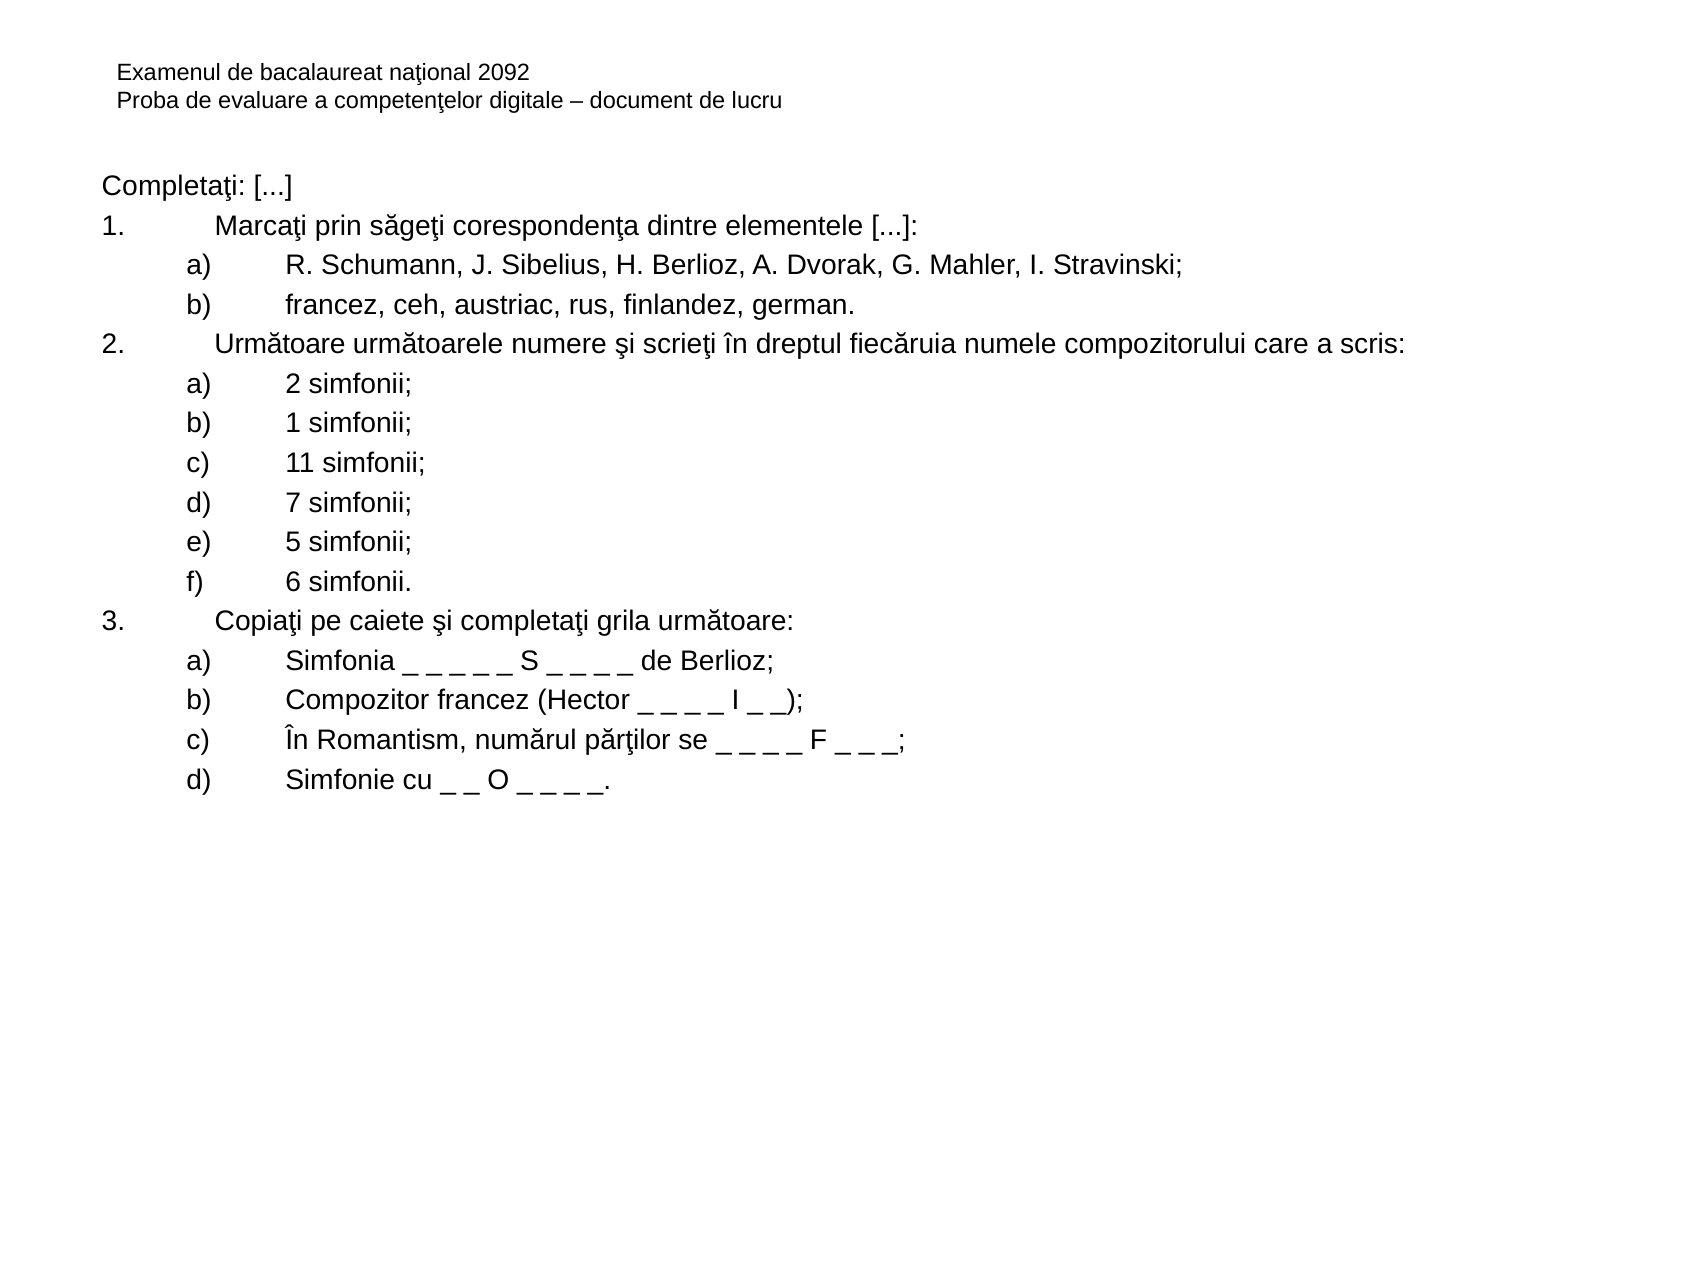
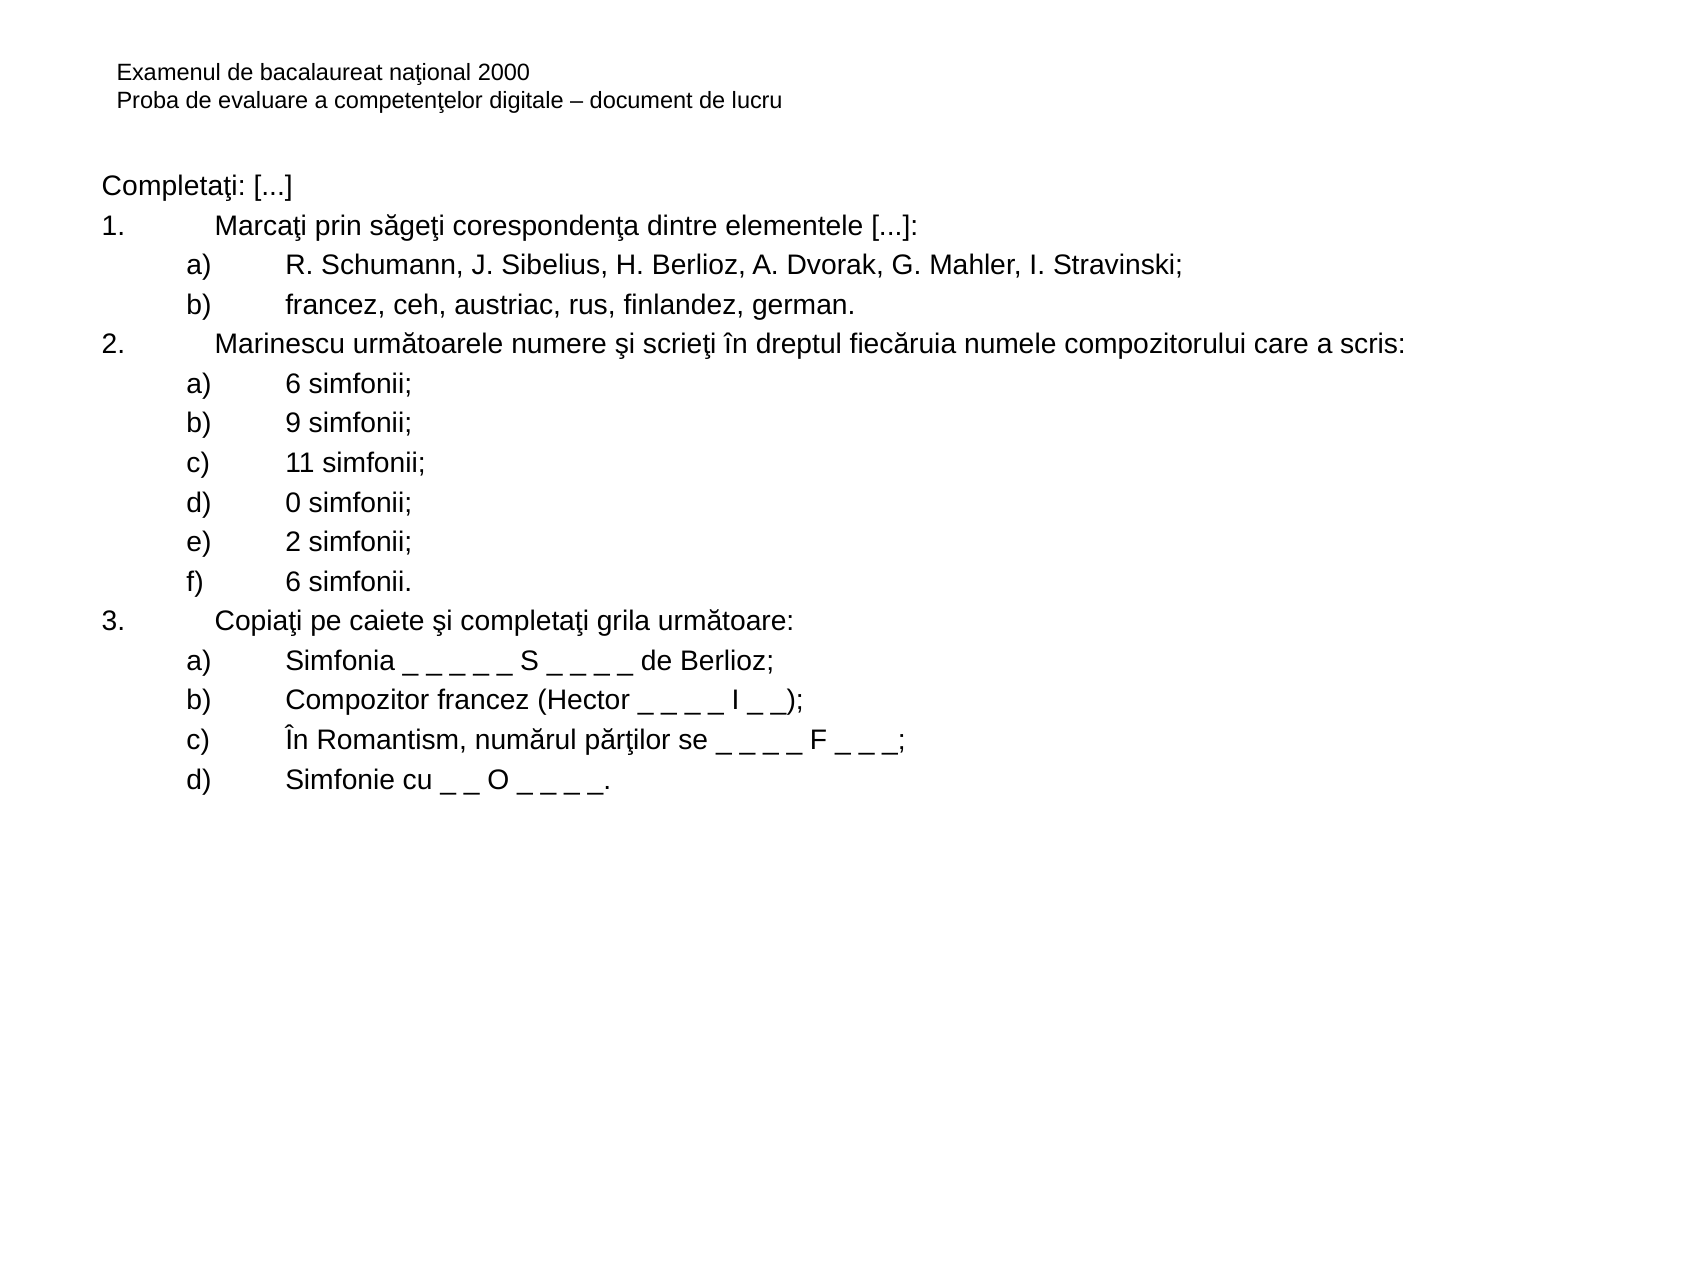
2092: 2092 -> 2000
Următoare at (280, 345): Următoare -> Marinescu
a 2: 2 -> 6
1 at (293, 424): 1 -> 9
7: 7 -> 0
5 at (293, 542): 5 -> 2
